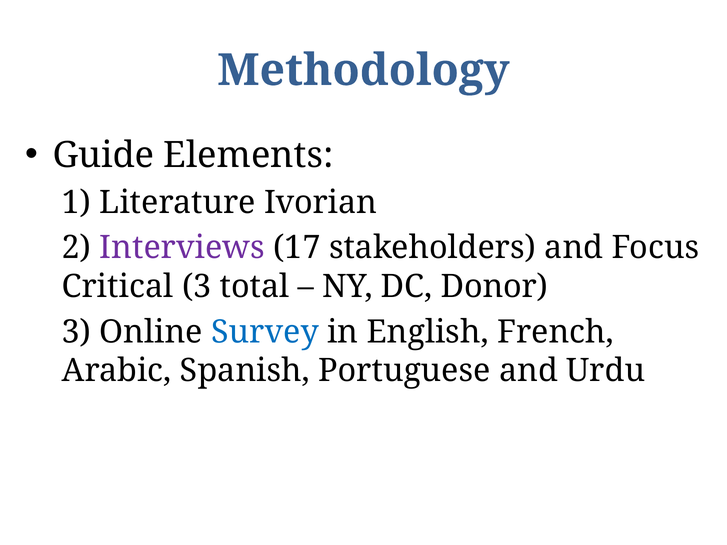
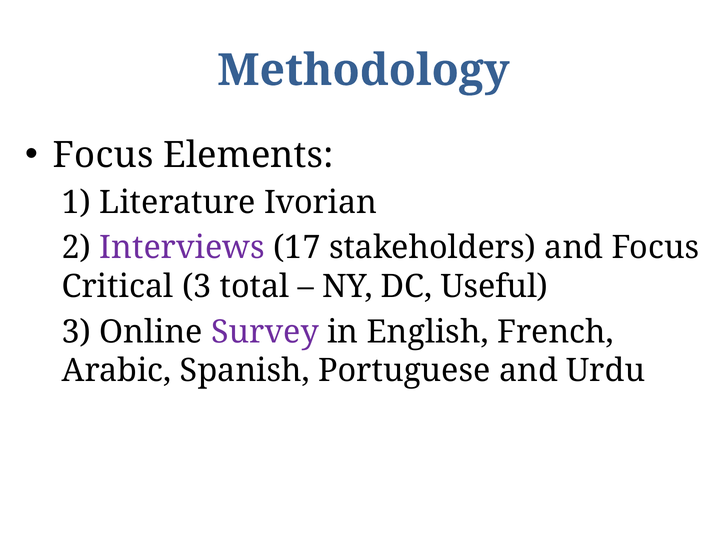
Guide at (103, 155): Guide -> Focus
Donor: Donor -> Useful
Survey colour: blue -> purple
